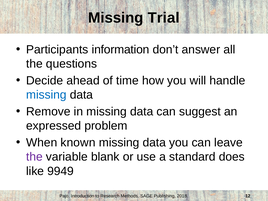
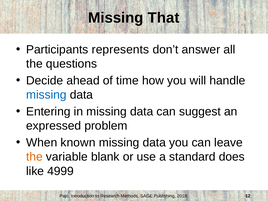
Trial: Trial -> That
information: information -> represents
Remove: Remove -> Entering
the at (34, 157) colour: purple -> orange
9949: 9949 -> 4999
